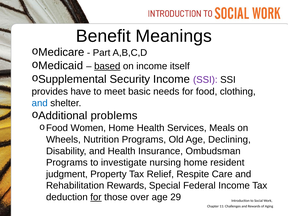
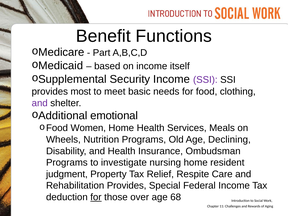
Meanings: Meanings -> Functions
based underline: present -> none
have: have -> most
and at (40, 103) colour: blue -> purple
problems: problems -> emotional
Rehabilitation Rewards: Rewards -> Provides
29: 29 -> 68
